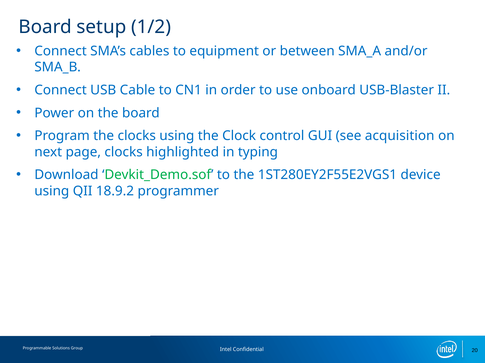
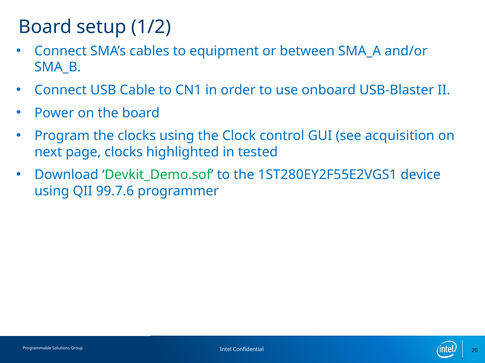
typing: typing -> tested
18.9.2: 18.9.2 -> 99.7.6
